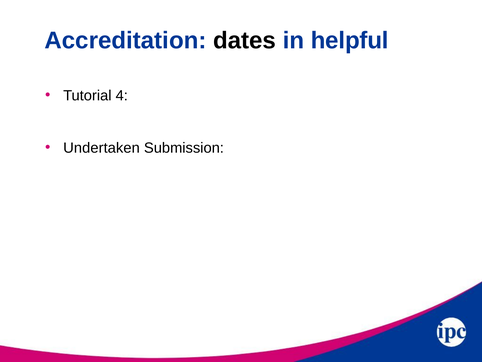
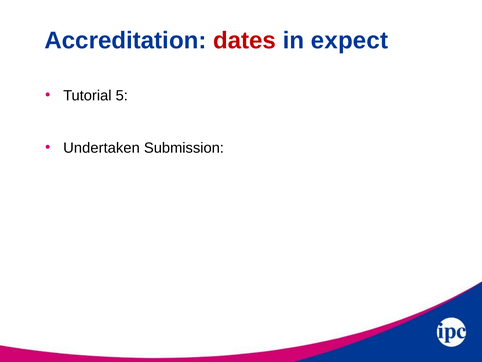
dates colour: black -> red
helpful: helpful -> expect
4: 4 -> 5
